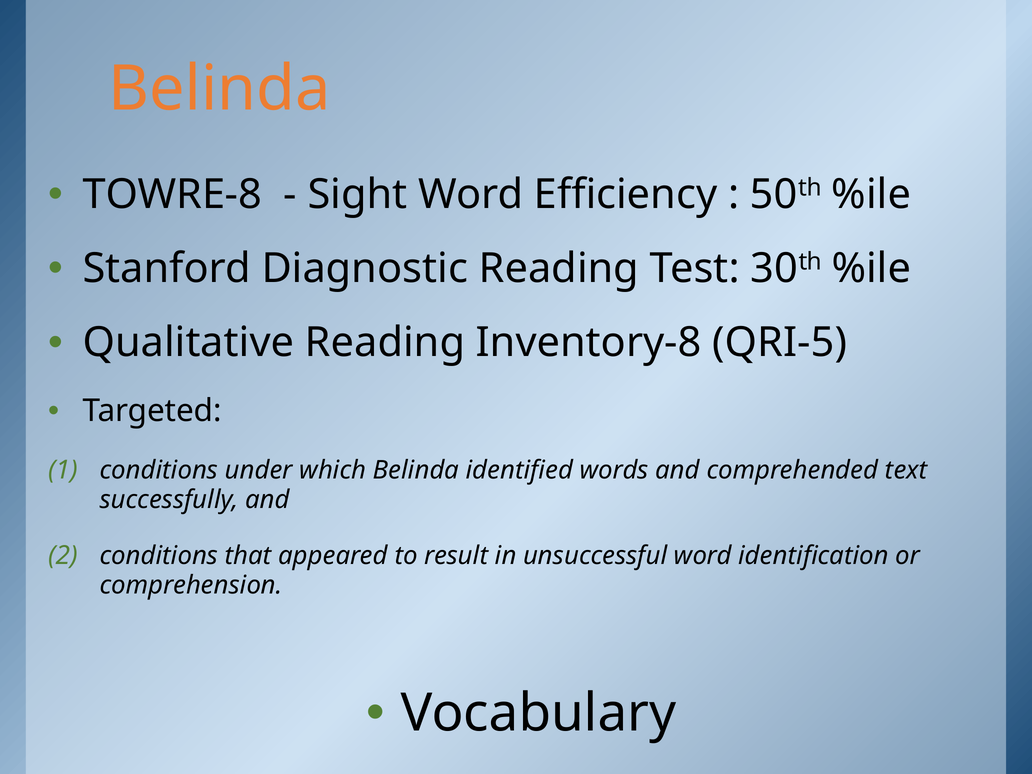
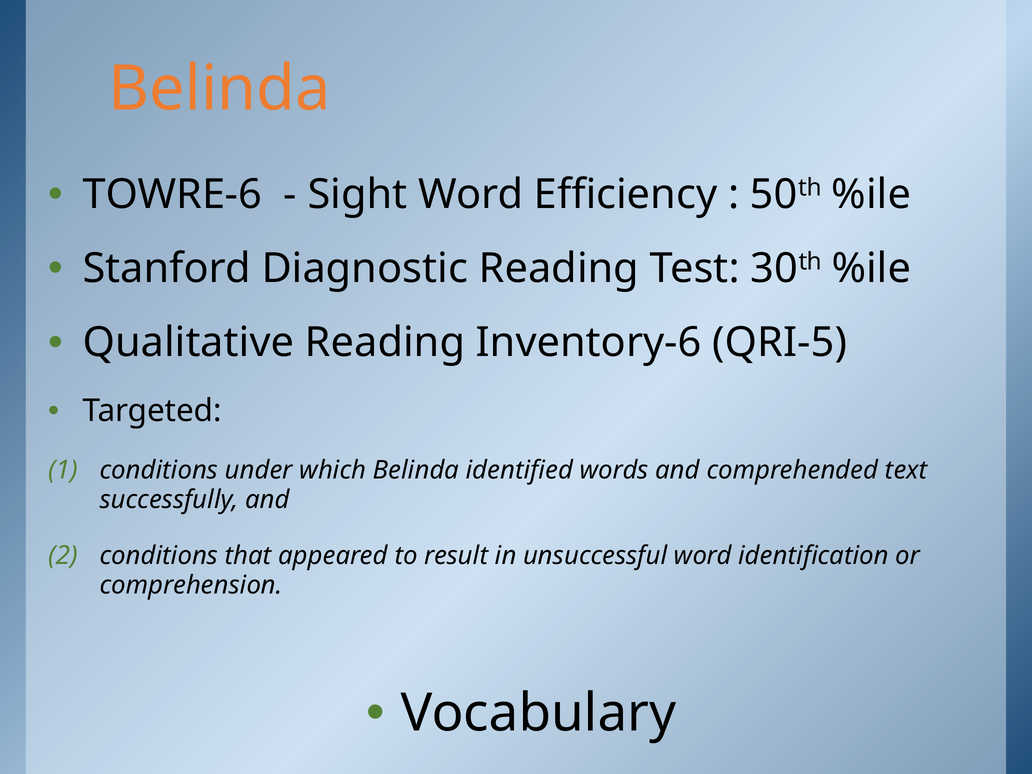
TOWRE-8: TOWRE-8 -> TOWRE-6
Inventory-8: Inventory-8 -> Inventory-6
